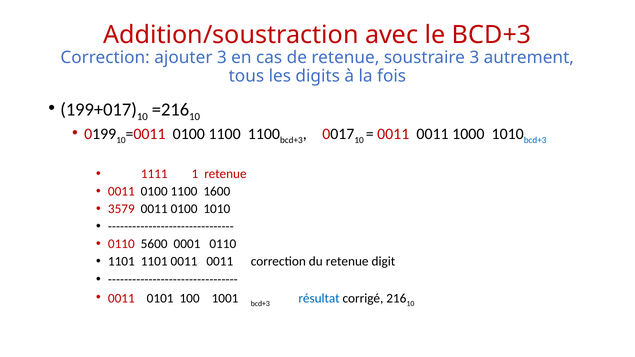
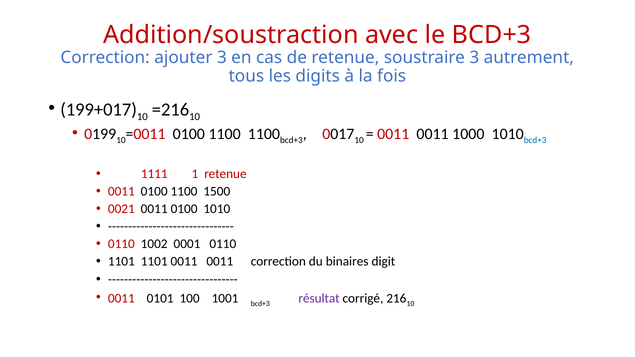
1600: 1600 -> 1500
3579: 3579 -> 0021
5600: 5600 -> 1002
du retenue: retenue -> binaires
résultat colour: blue -> purple
